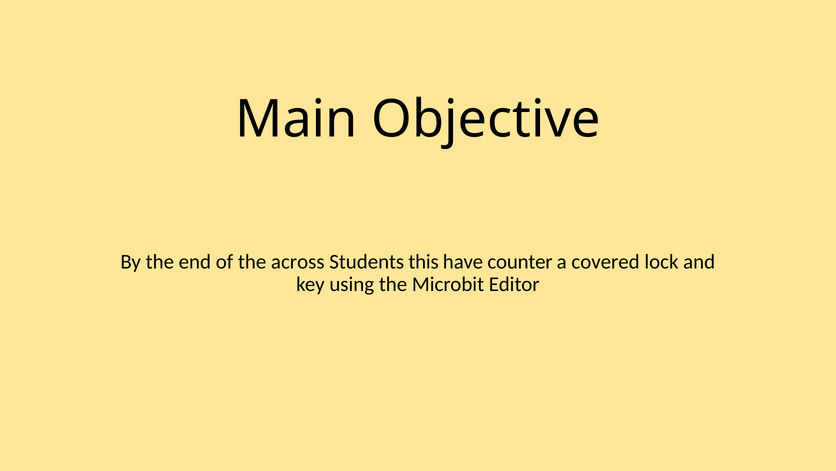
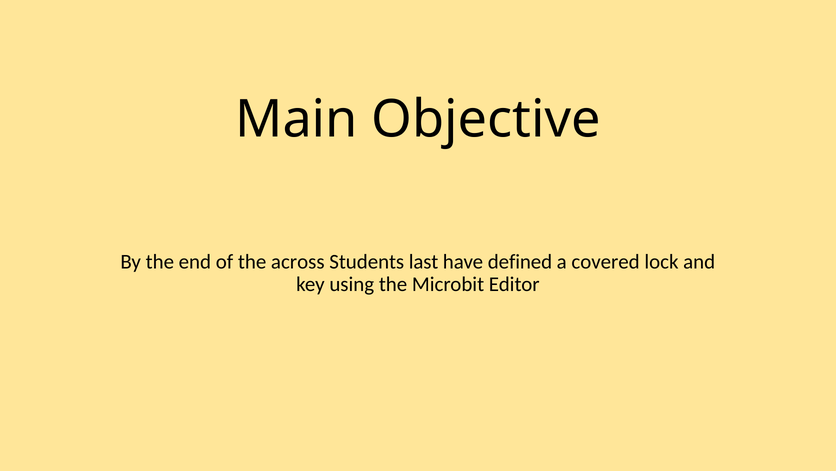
this: this -> last
counter: counter -> defined
